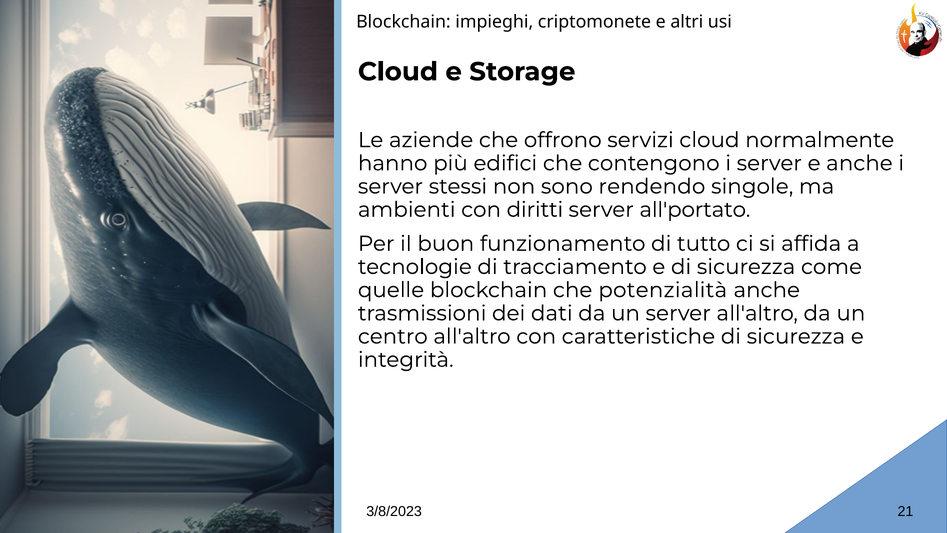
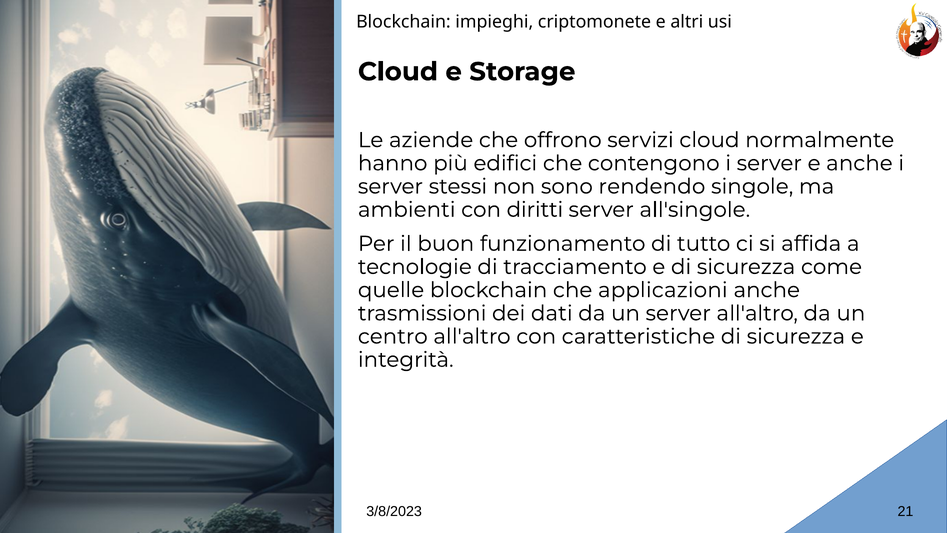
all'portato: all'portato -> all'singole
potenzialità: potenzialità -> applicazioni
